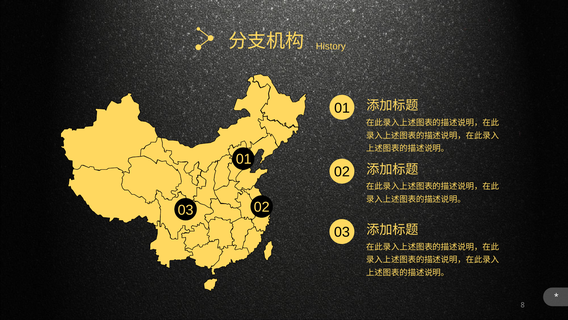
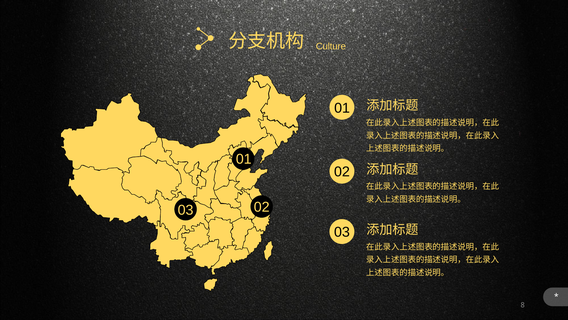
History: History -> Culture
